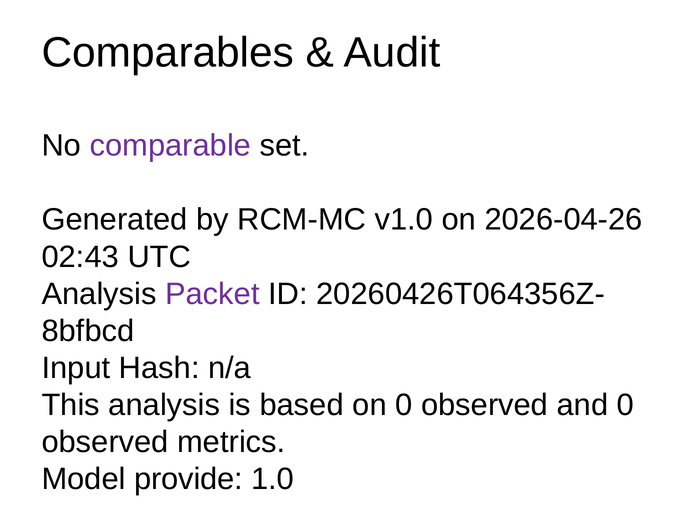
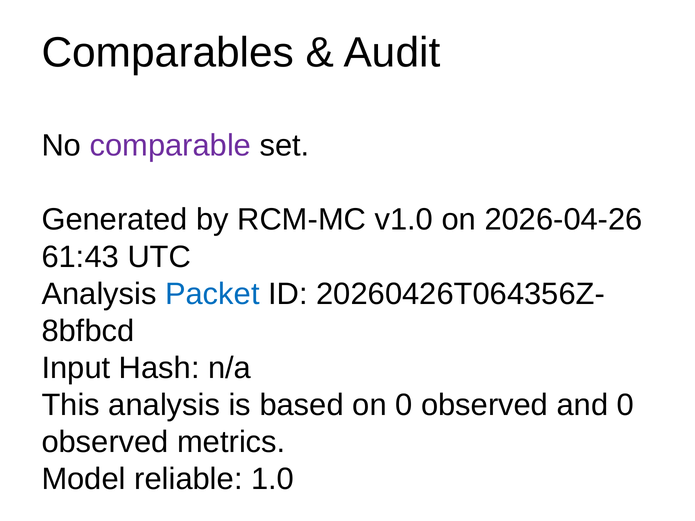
02:43: 02:43 -> 61:43
Packet colour: purple -> blue
provide: provide -> reliable
